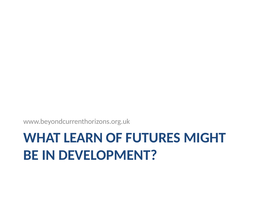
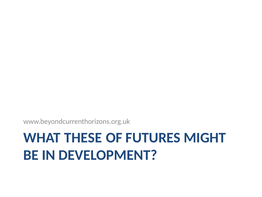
LEARN: LEARN -> THESE
